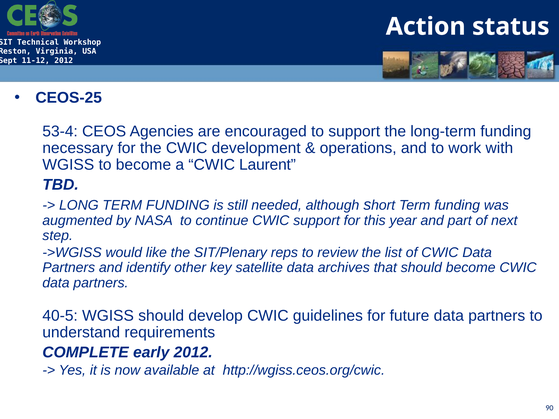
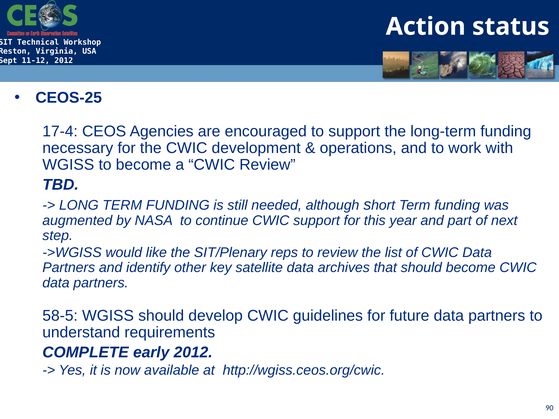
53-4: 53-4 -> 17-4
CWIC Laurent: Laurent -> Review
40-5: 40-5 -> 58-5
